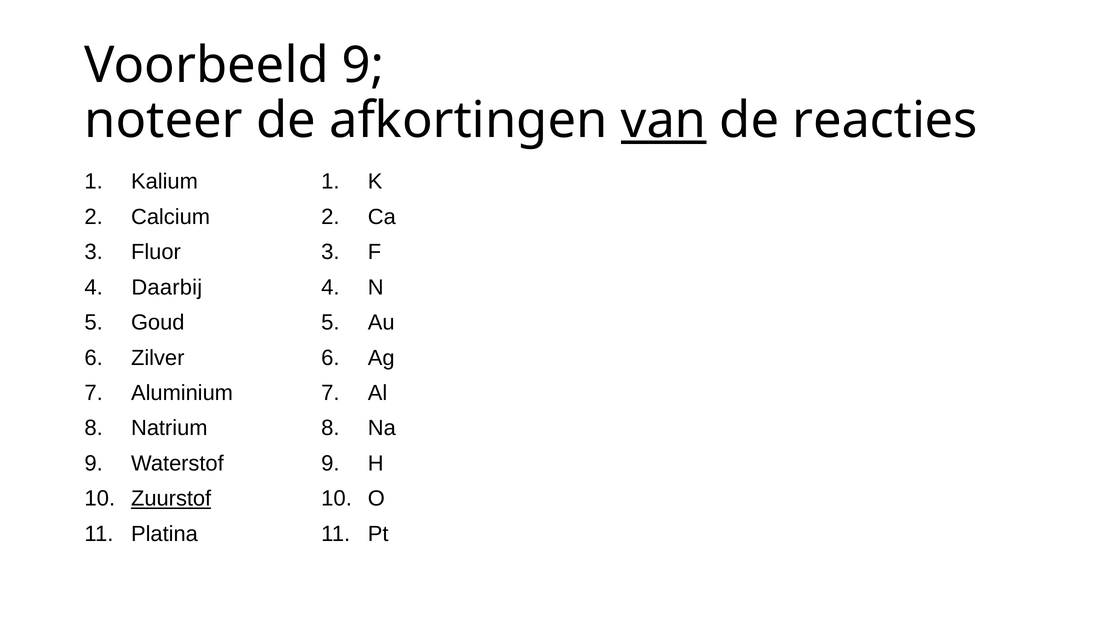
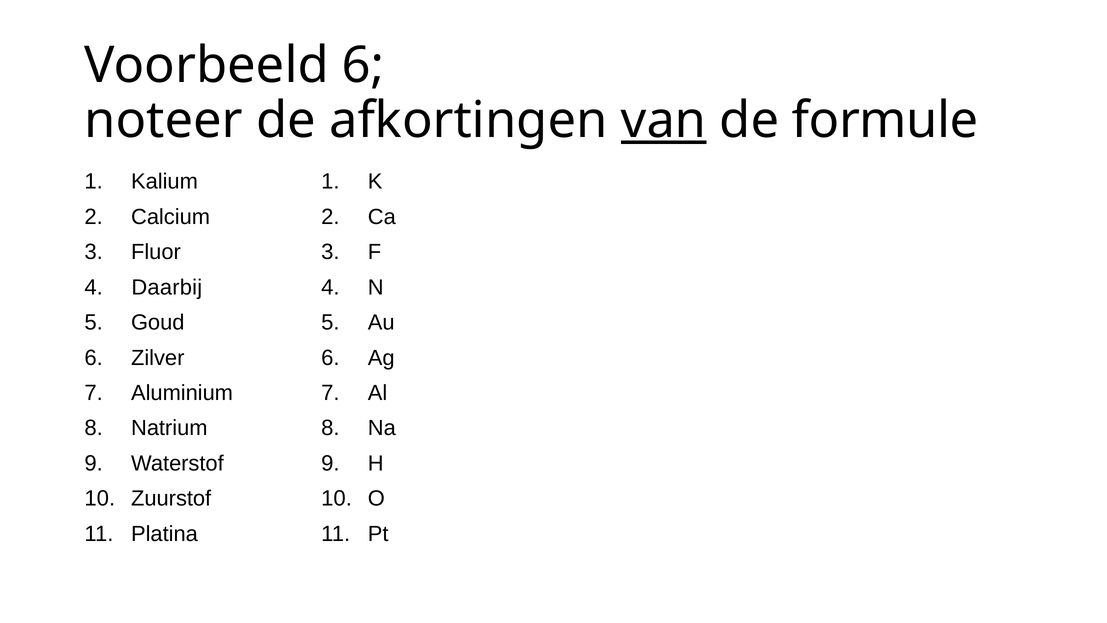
Voorbeeld 9: 9 -> 6
reacties: reacties -> formule
Zuurstof underline: present -> none
